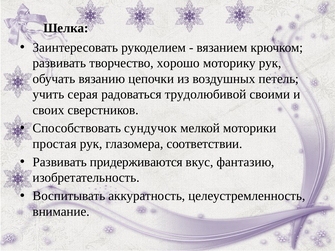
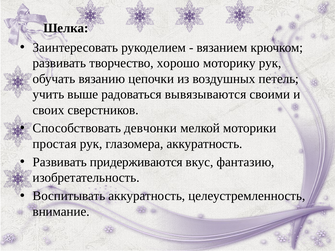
серая: серая -> выше
трудолюбивой: трудолюбивой -> вывязываются
сундучок: сундучок -> девчонки
глазомера соответствии: соответствии -> аккуратность
